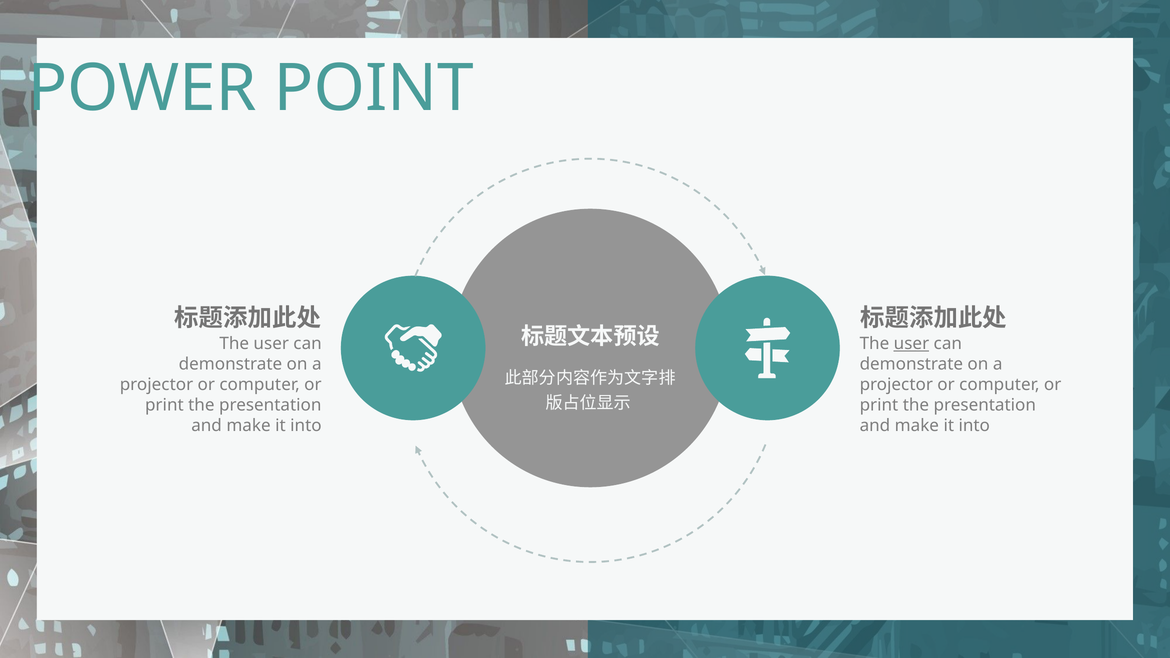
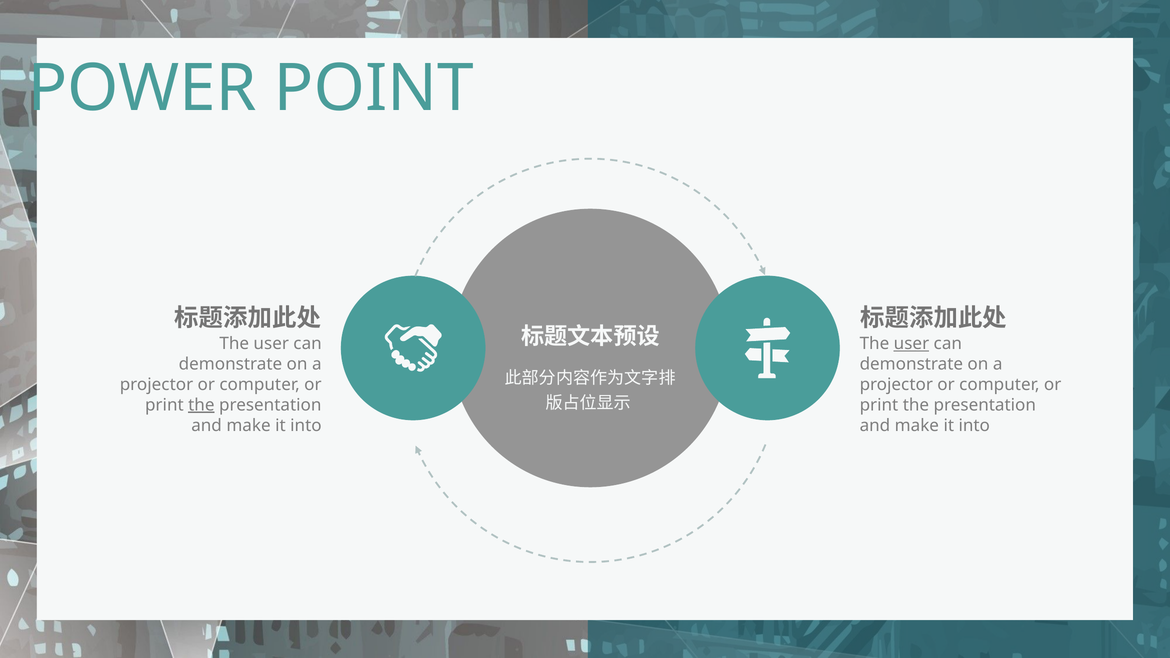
the at (201, 405) underline: none -> present
